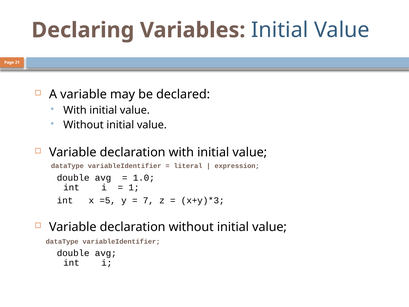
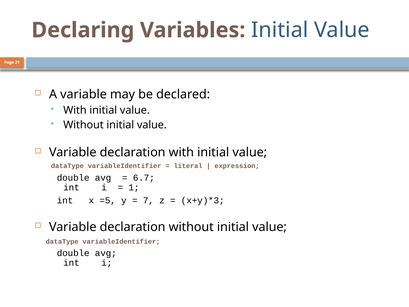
1.0: 1.0 -> 6.7
